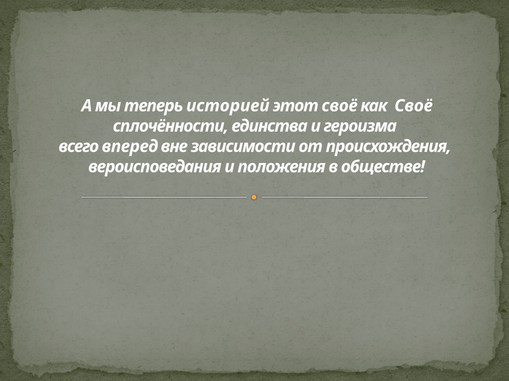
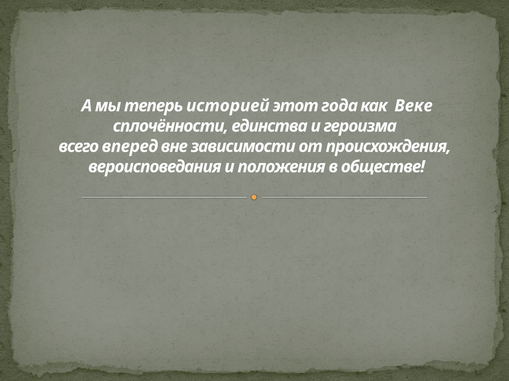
этот своё: своё -> года
как Своё: Своё -> Веке
